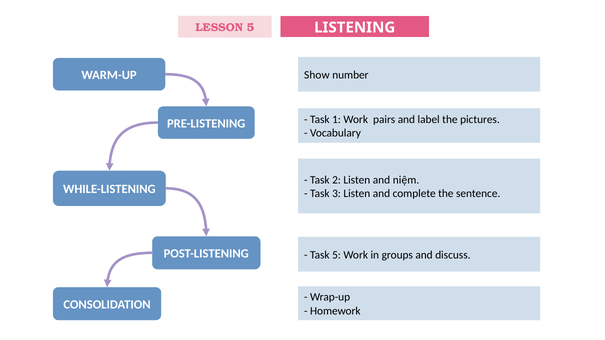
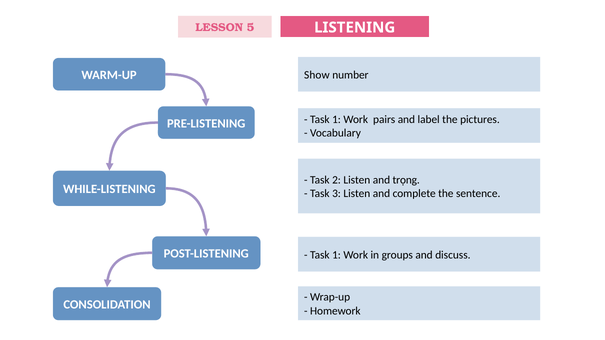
niệm: niệm -> trọng
5 at (337, 255): 5 -> 1
